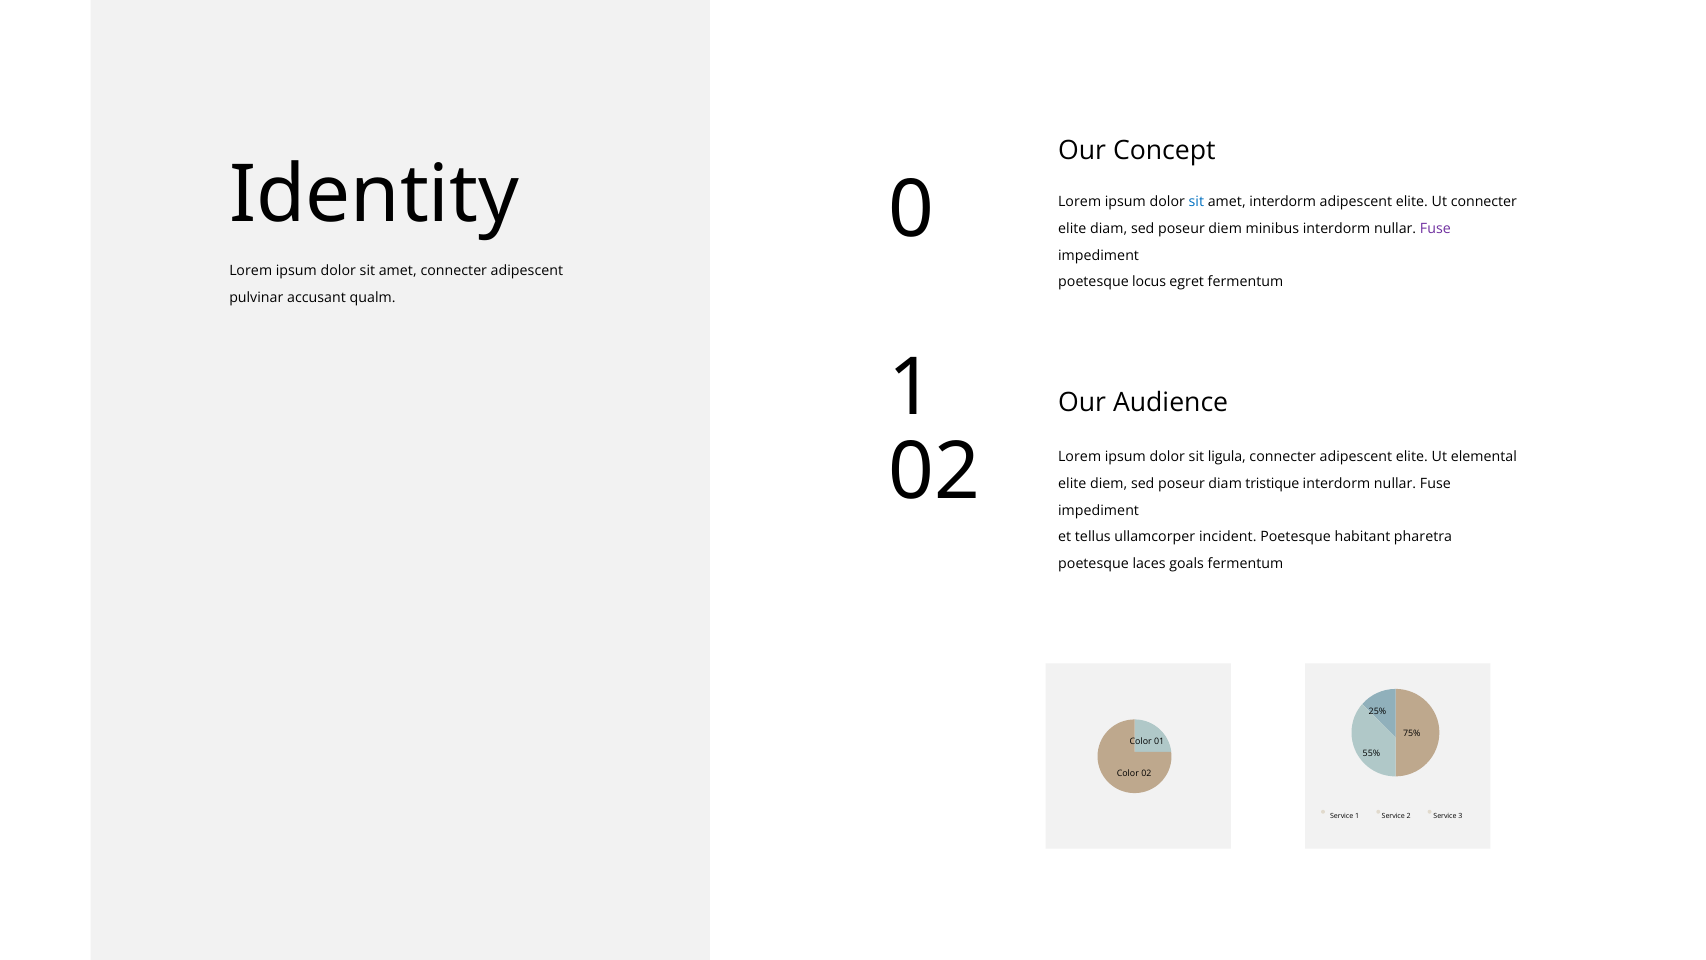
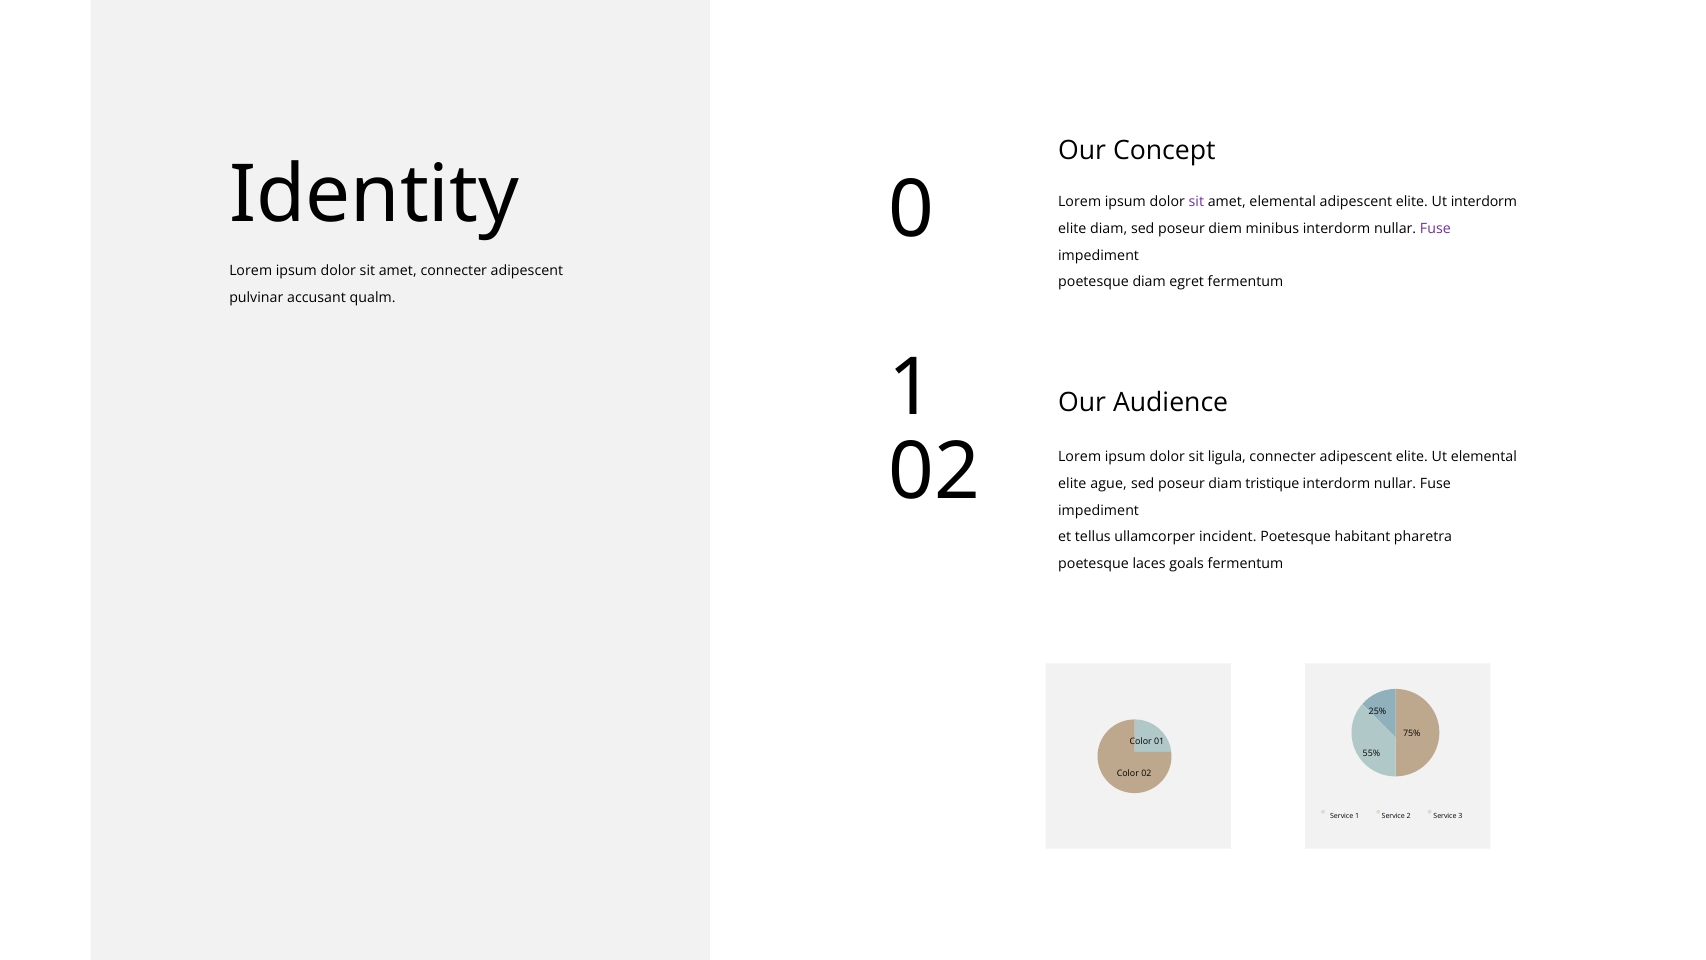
sit at (1196, 202) colour: blue -> purple
amet interdorm: interdorm -> elemental
Ut connecter: connecter -> interdorm
poetesque locus: locus -> diam
elite diem: diem -> ague
